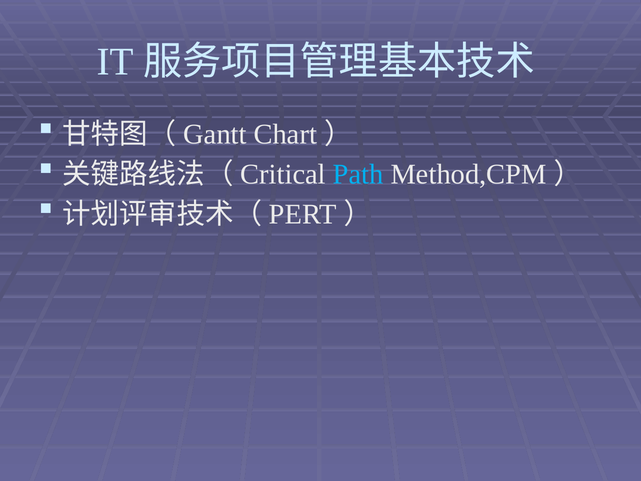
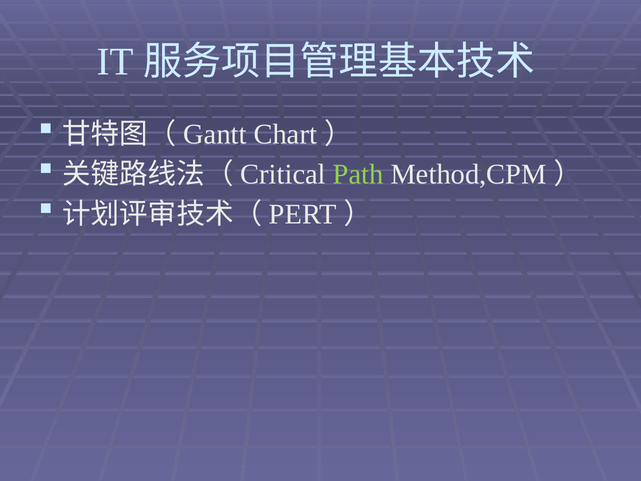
Path colour: light blue -> light green
